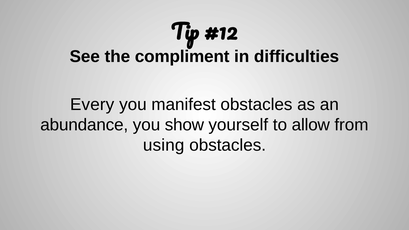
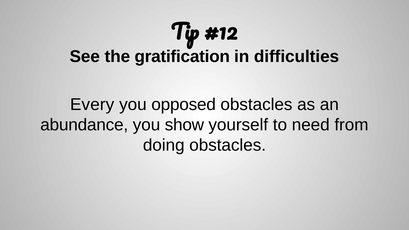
compliment: compliment -> gratification
manifest: manifest -> opposed
allow: allow -> need
using: using -> doing
